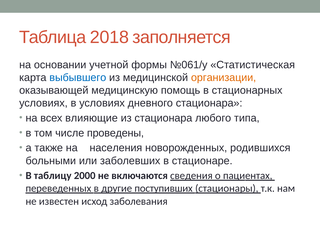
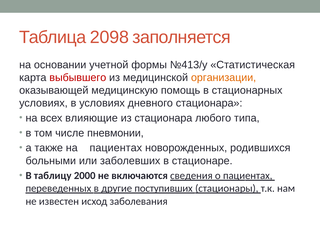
2018: 2018 -> 2098
№061/у: №061/у -> №413/у
выбывшего colour: blue -> red
проведены: проведены -> пневмонии
на населения: населения -> пациентах
